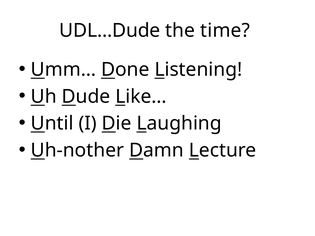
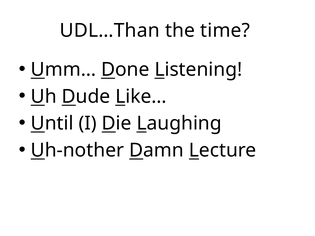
UDL…Dude: UDL…Dude -> UDL…Than
